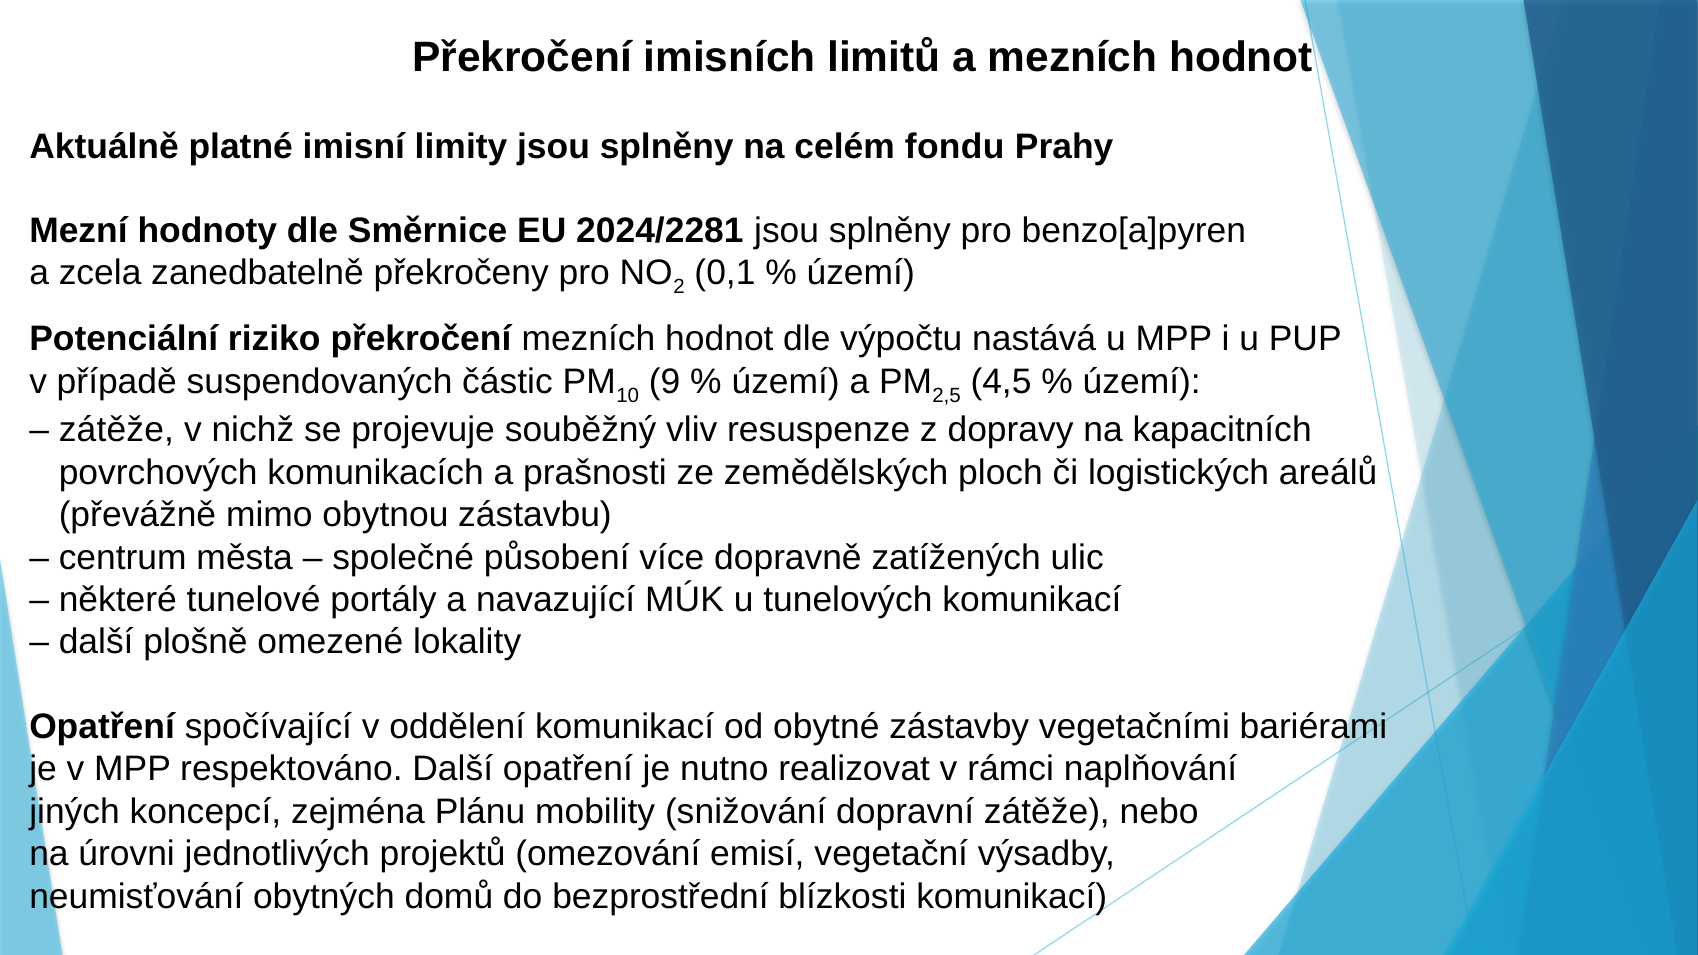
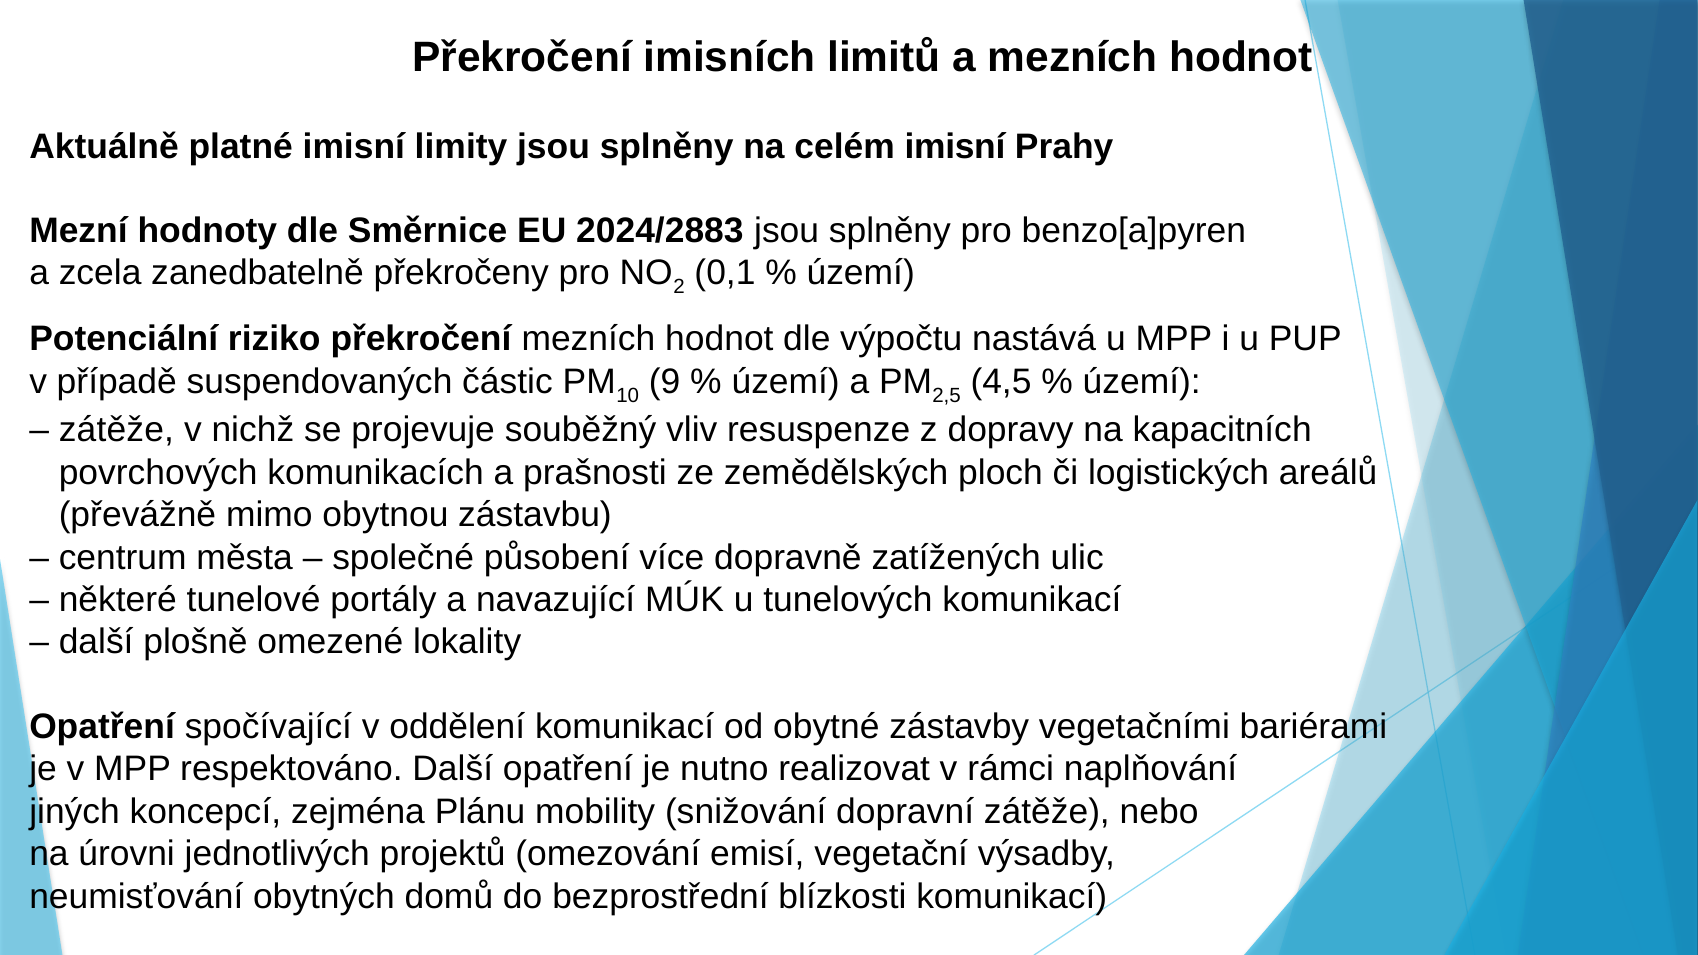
celém fondu: fondu -> imisní
2024/2281: 2024/2281 -> 2024/2883
